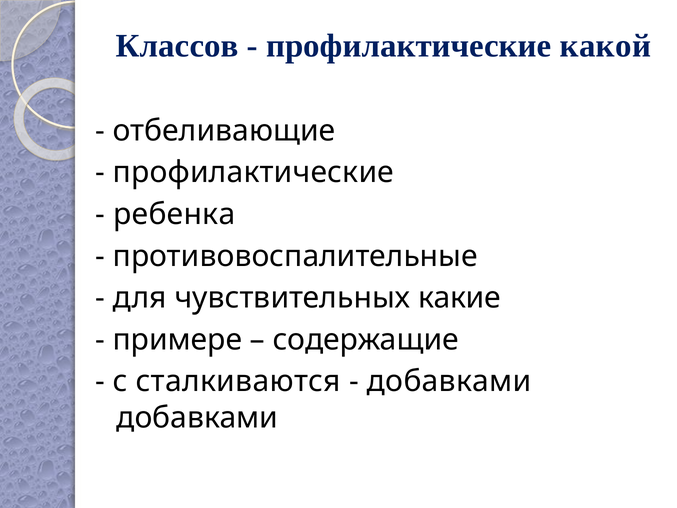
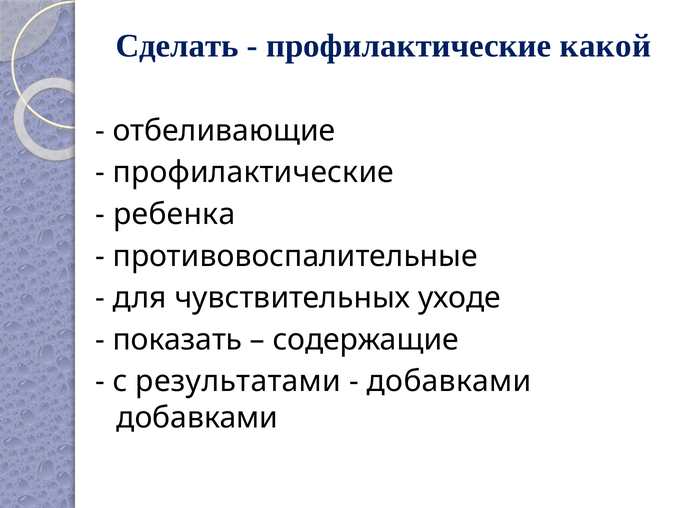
Классов: Классов -> Сделать
какие: какие -> уходе
примере: примере -> показать
сталкиваются: сталкиваются -> результатами
